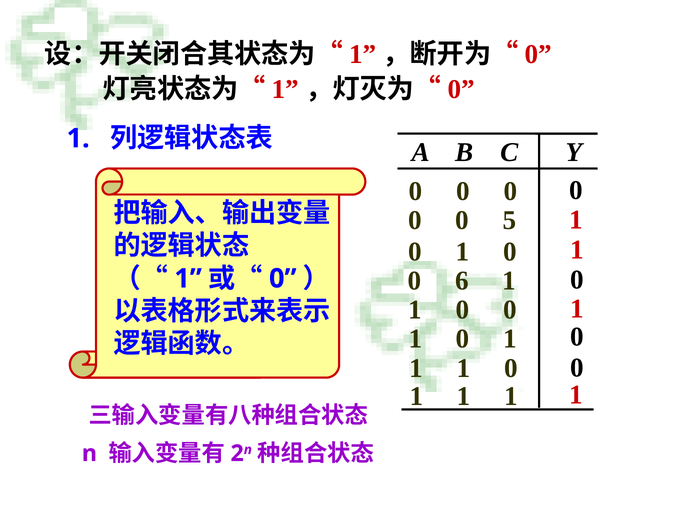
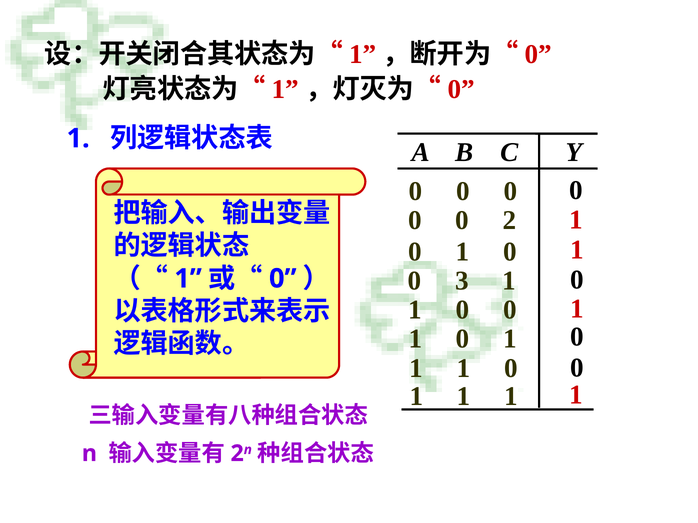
0 5: 5 -> 2
6: 6 -> 3
